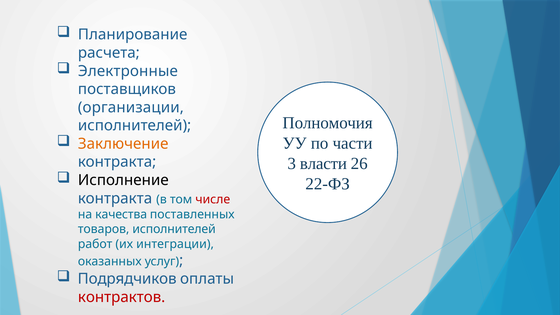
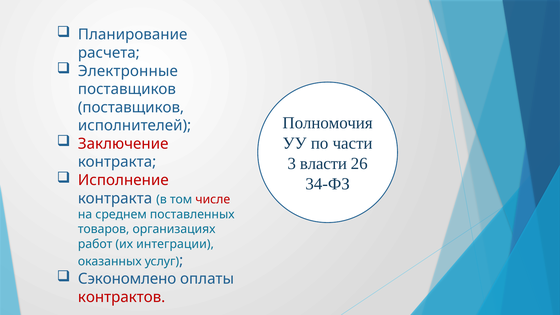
организации at (131, 107): организации -> поставщиков
Заключение colour: orange -> red
Исполнение colour: black -> red
22-ФЗ: 22-ФЗ -> 34-ФЗ
качества: качества -> среднем
товаров исполнителей: исполнителей -> организациях
Подрядчиков: Подрядчиков -> Сэкономлено
